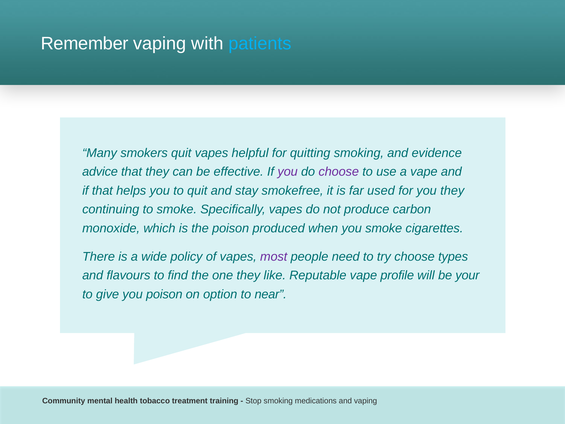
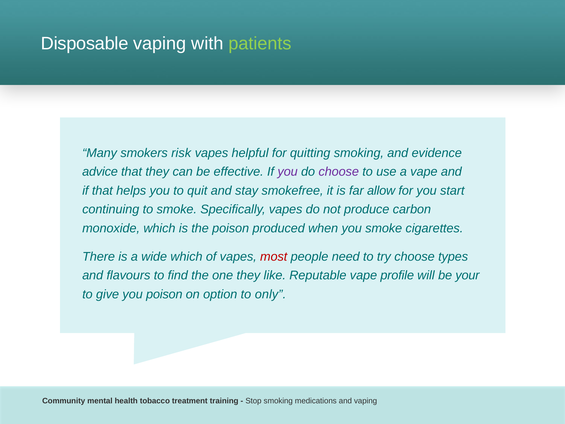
Remember: Remember -> Disposable
patients colour: light blue -> light green
smokers quit: quit -> risk
used: used -> allow
you they: they -> start
wide policy: policy -> which
most colour: purple -> red
near: near -> only
